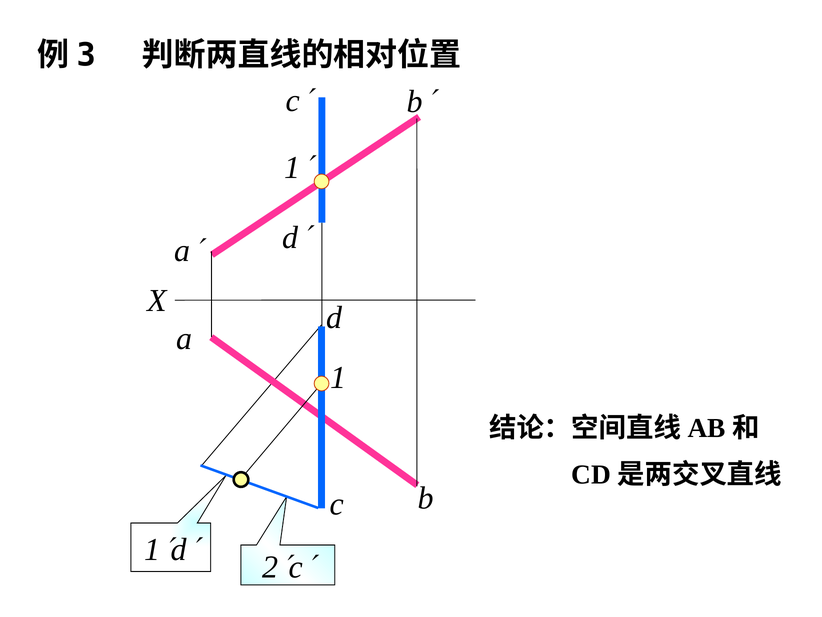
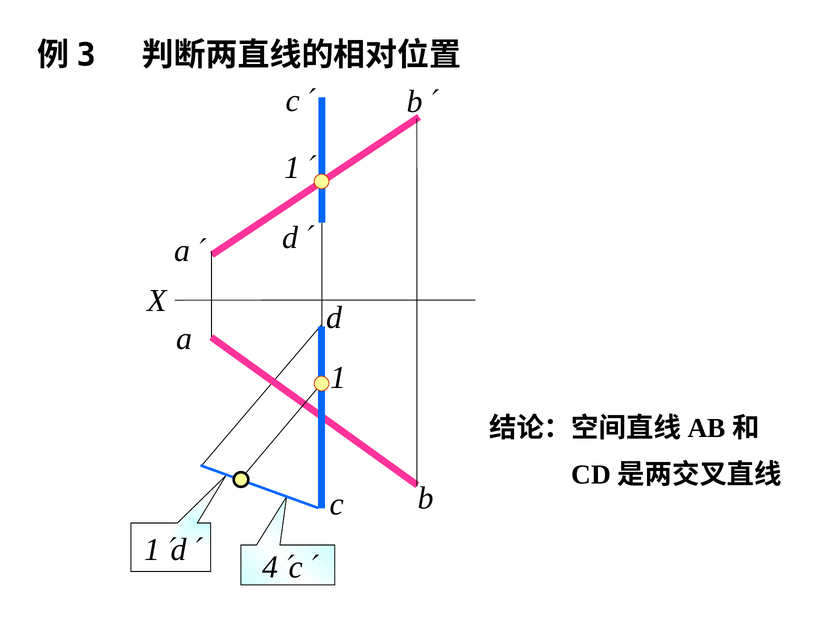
2: 2 -> 4
